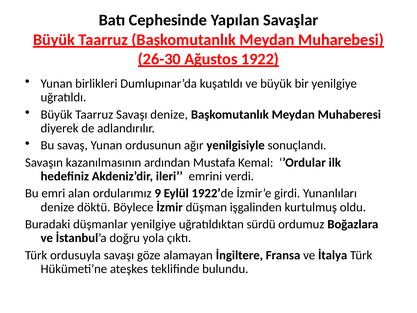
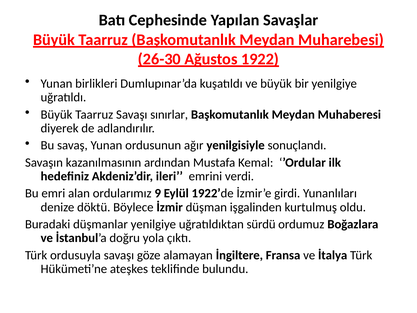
Savaşı denize: denize -> sınırlar
